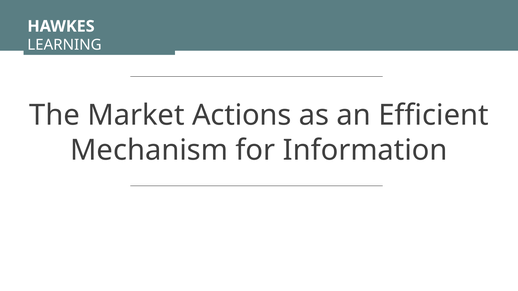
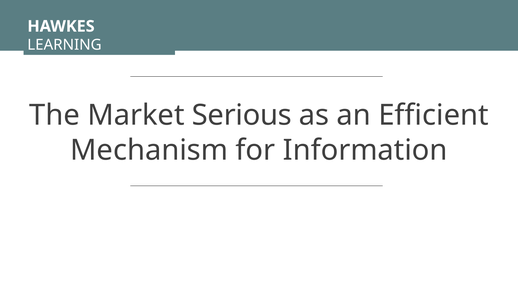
Actions: Actions -> Serious
